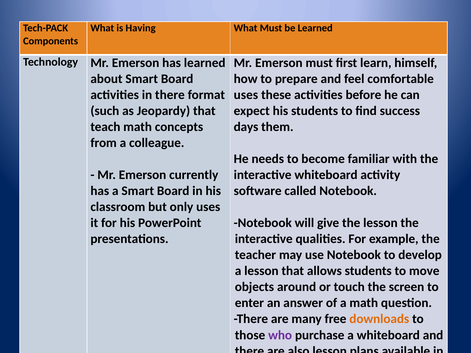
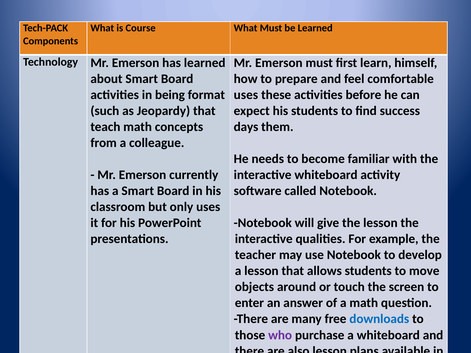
Having: Having -> Course
in there: there -> being
downloads colour: orange -> blue
